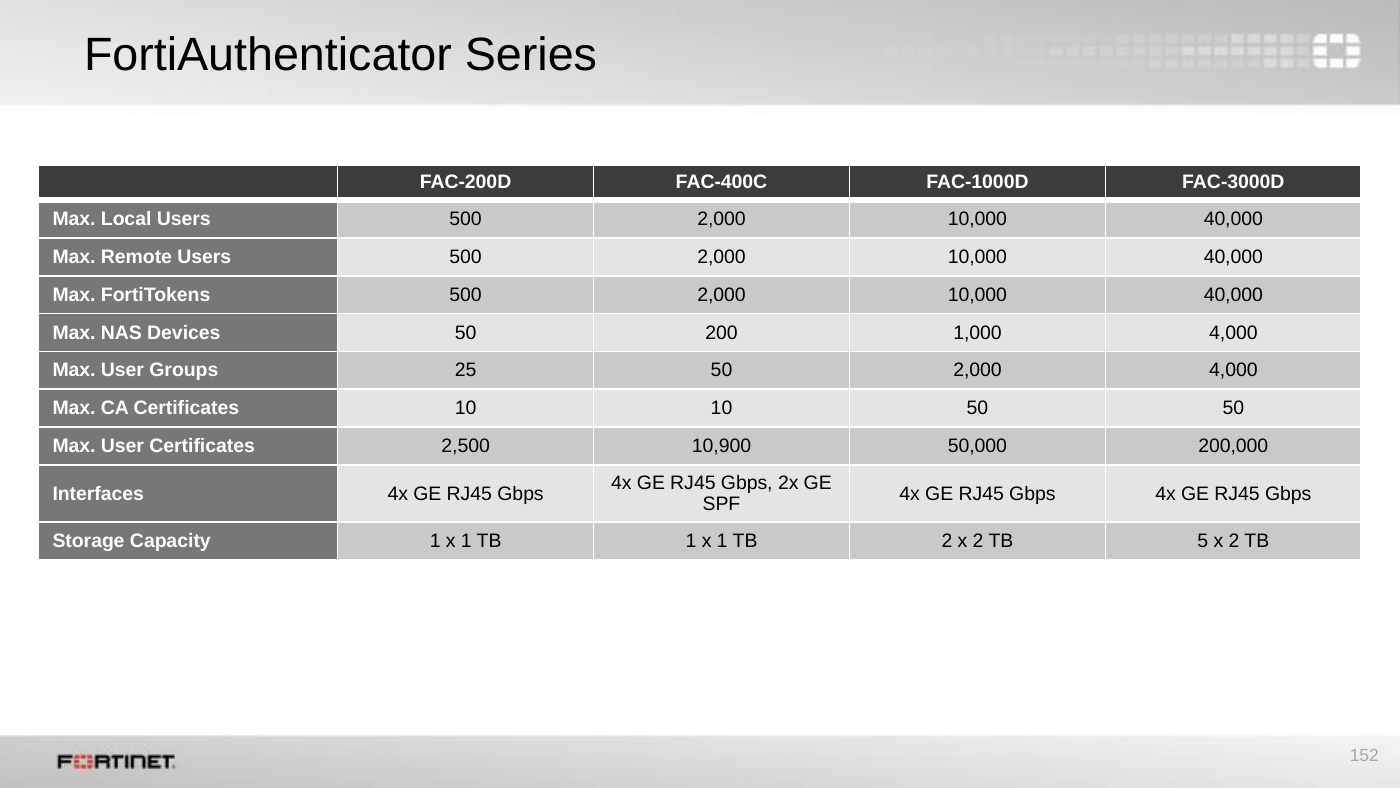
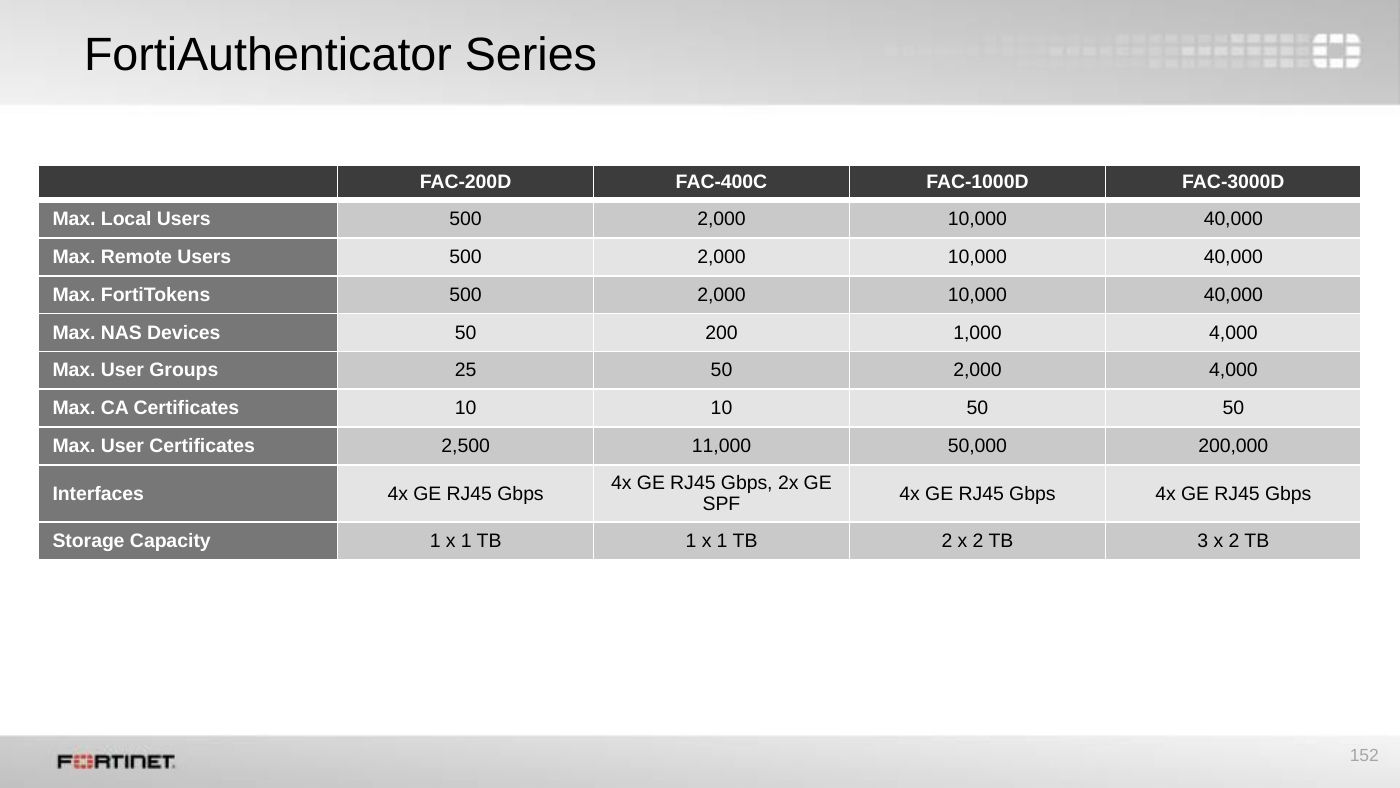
10,900: 10,900 -> 11,000
5: 5 -> 3
